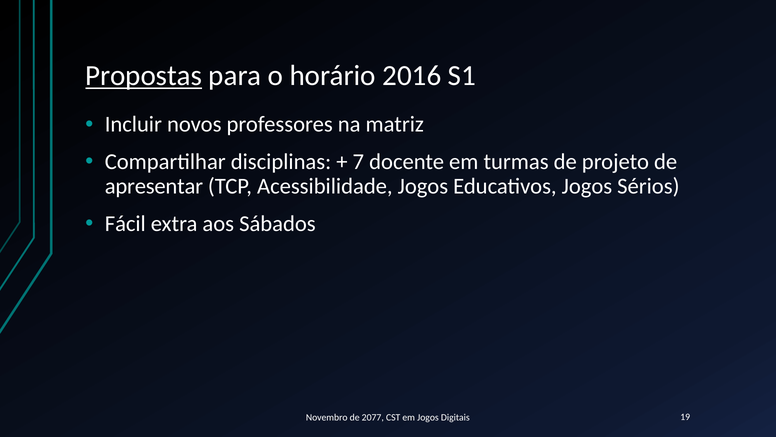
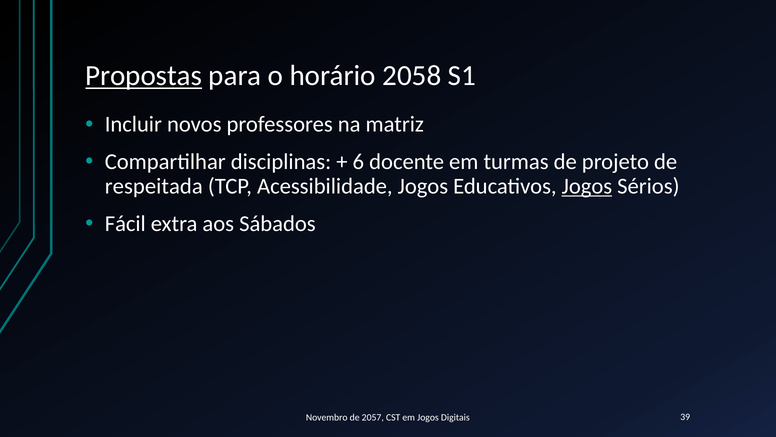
2016: 2016 -> 2058
7: 7 -> 6
apresentar: apresentar -> respeitada
Jogos at (587, 186) underline: none -> present
2077: 2077 -> 2057
19: 19 -> 39
